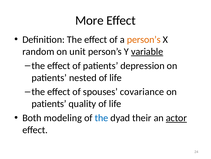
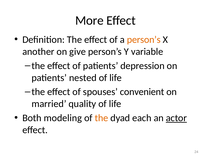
random: random -> another
unit: unit -> give
variable underline: present -> none
covariance: covariance -> convenient
patients at (49, 103): patients -> married
the at (101, 117) colour: blue -> orange
their: their -> each
